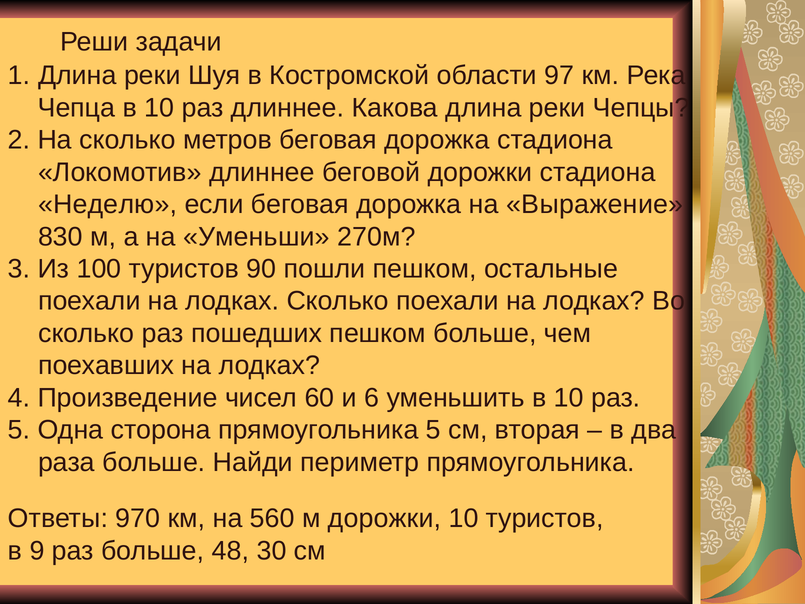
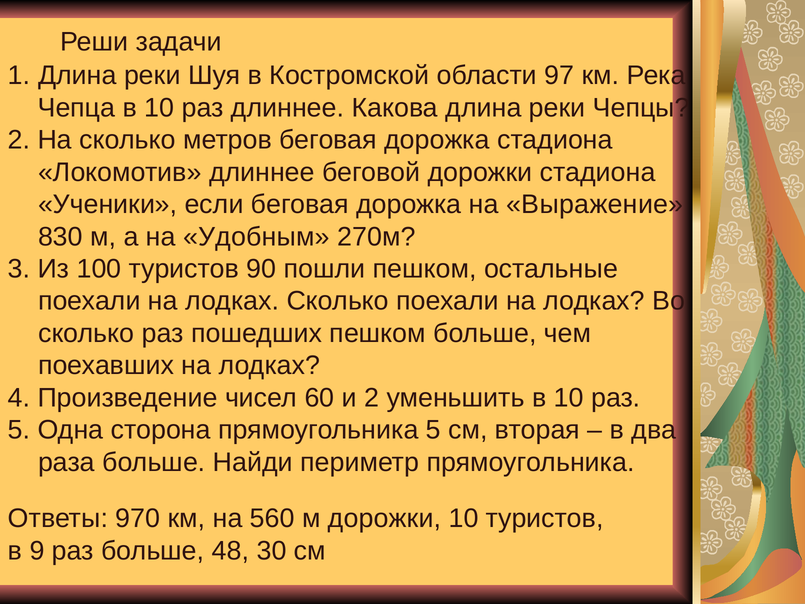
Неделю: Неделю -> Ученики
Уменьши: Уменьши -> Удобным
и 6: 6 -> 2
